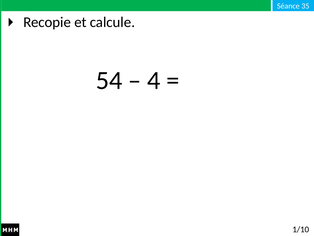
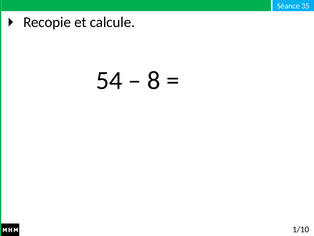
4: 4 -> 8
